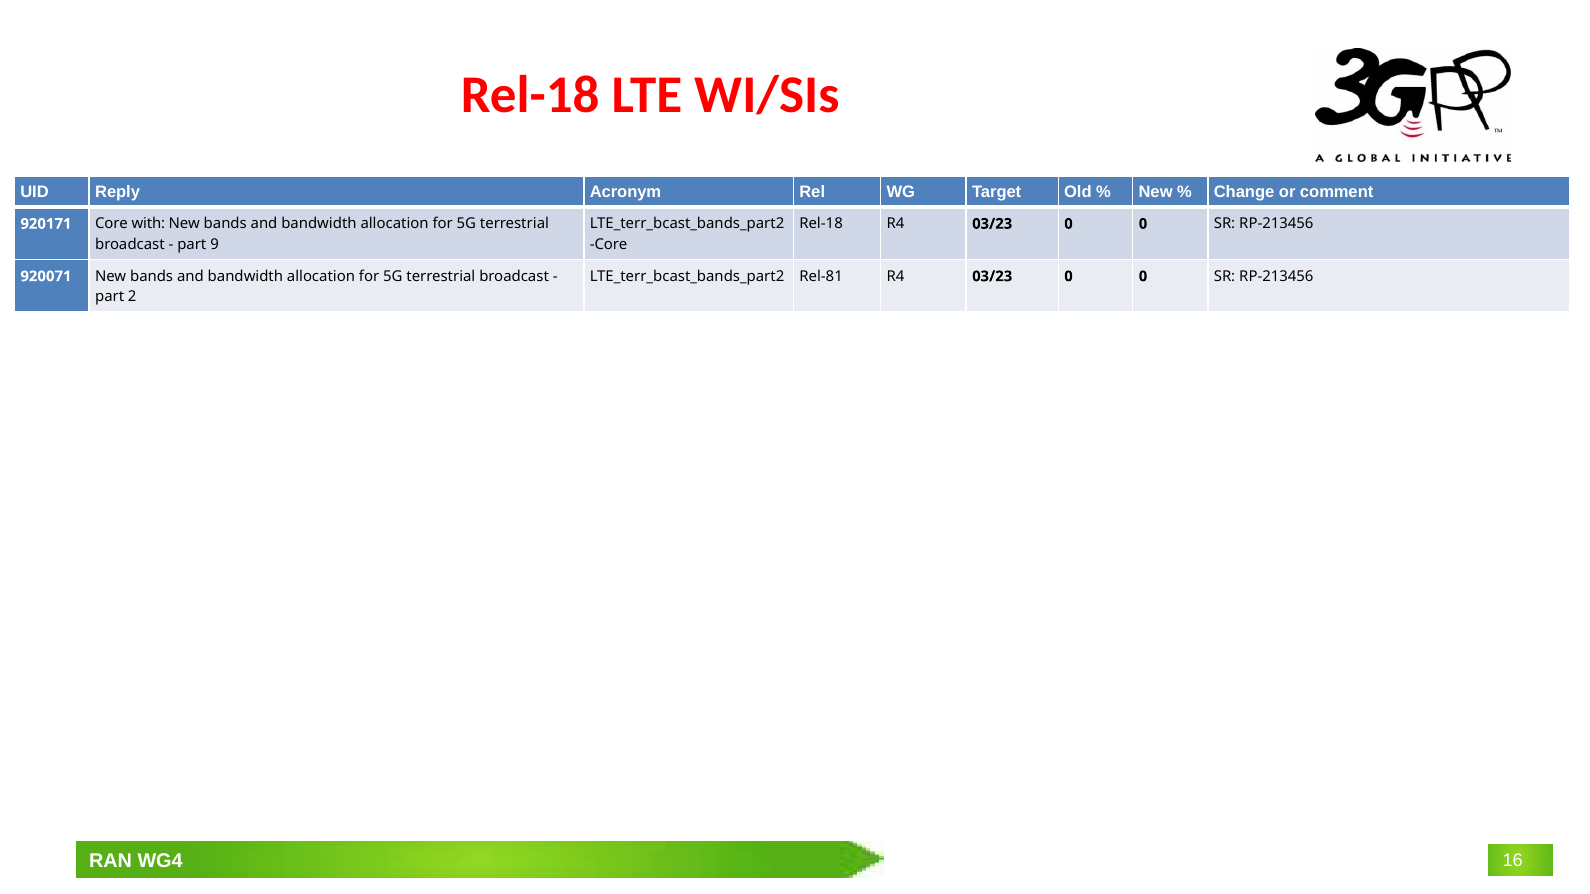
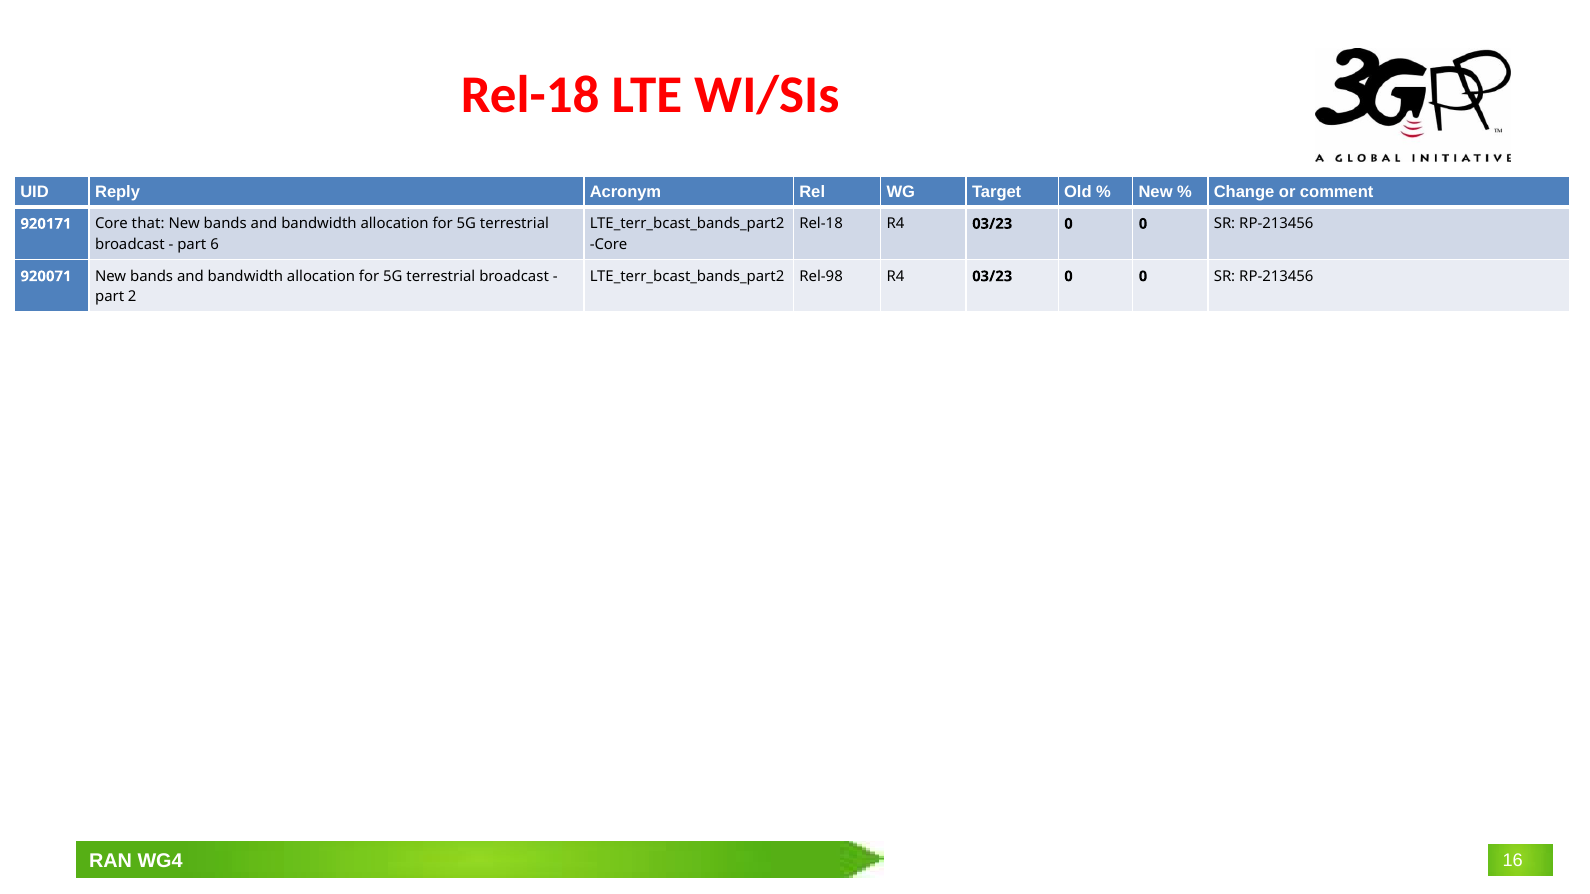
with: with -> that
9: 9 -> 6
Rel-81: Rel-81 -> Rel-98
